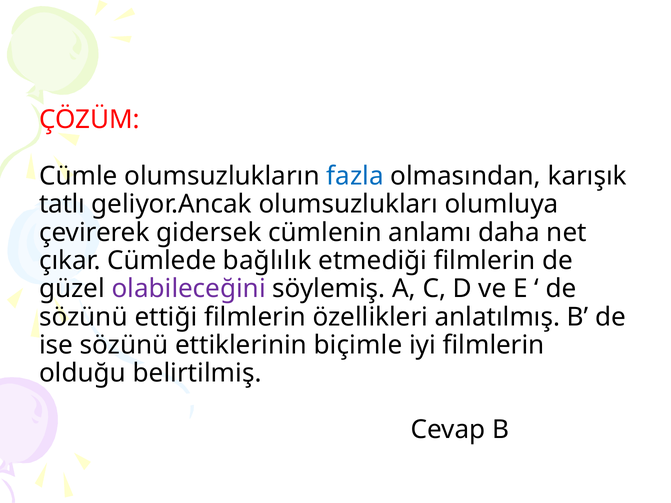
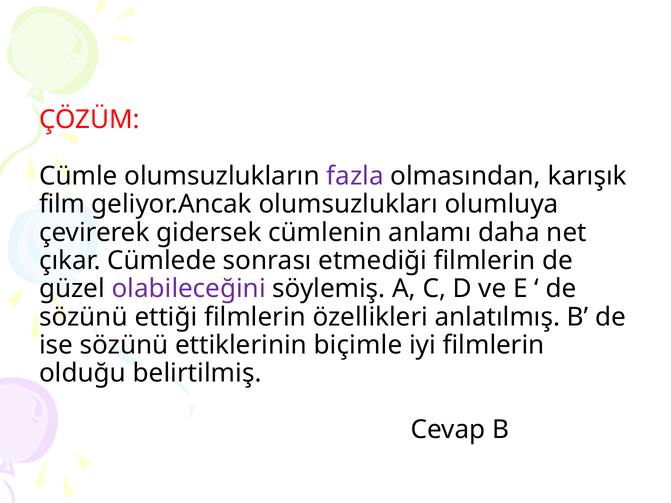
fazla colour: blue -> purple
tatlı: tatlı -> film
bağlılık: bağlılık -> sonrası
